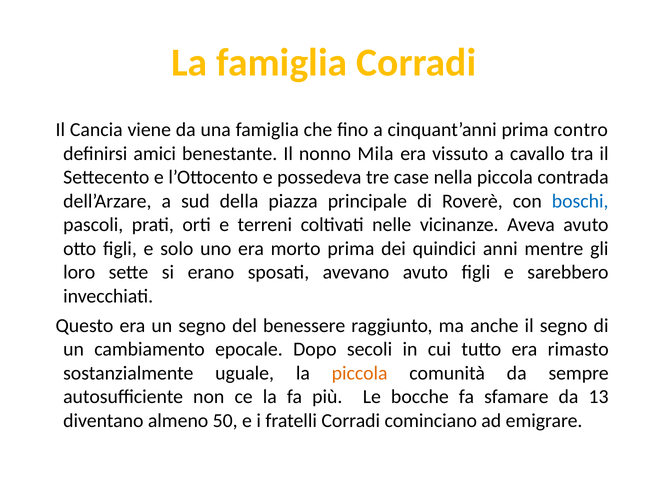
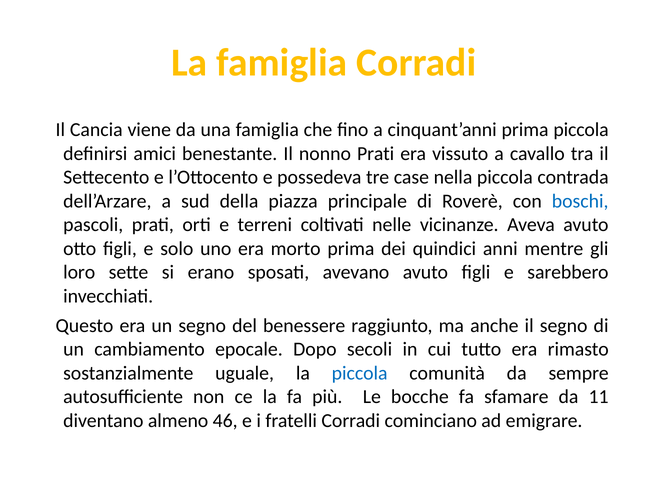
prima contro: contro -> piccola
nonno Mila: Mila -> Prati
piccola at (360, 373) colour: orange -> blue
13: 13 -> 11
50: 50 -> 46
